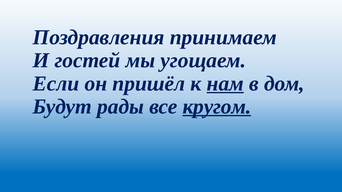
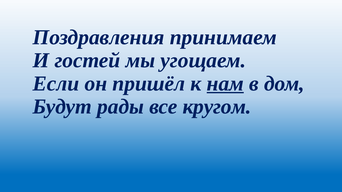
кругом underline: present -> none
